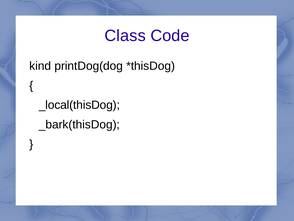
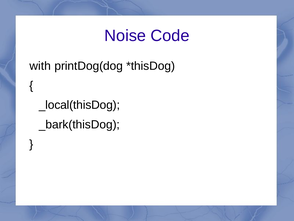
Class: Class -> Noise
kind: kind -> with
